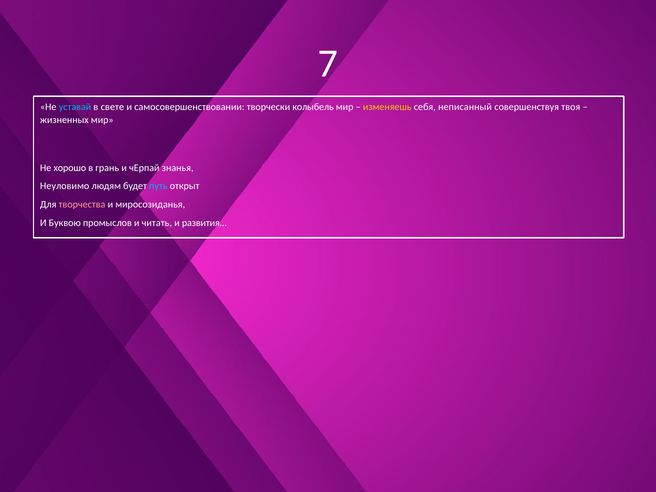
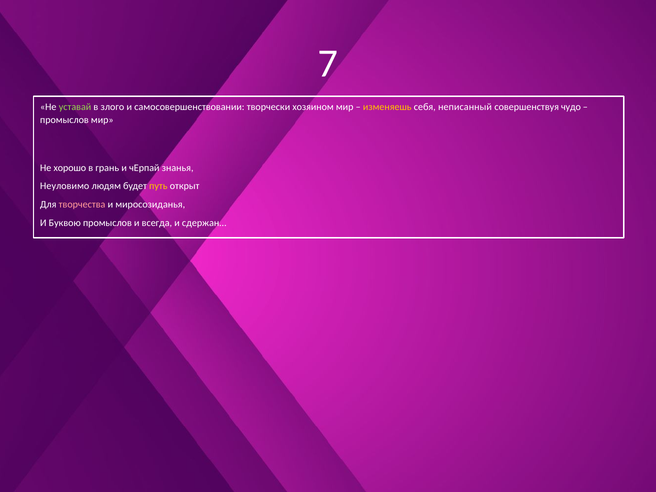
уставай colour: light blue -> light green
свете: свете -> злого
колыбель: колыбель -> хозяином
твоя: твоя -> чудо
жизненных at (64, 120): жизненных -> промыслов
путь colour: light blue -> yellow
читать: читать -> всегда
развития…: развития… -> сдержан…
